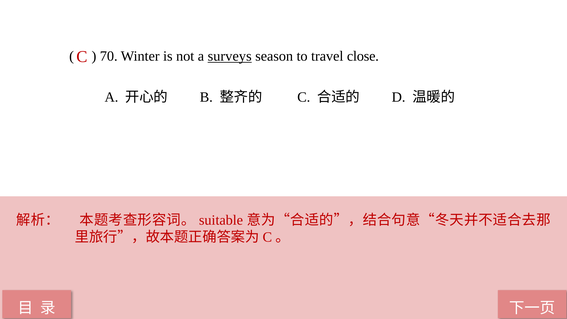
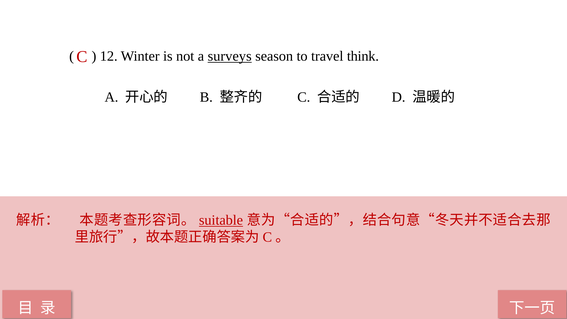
70: 70 -> 12
close: close -> think
suitable underline: none -> present
